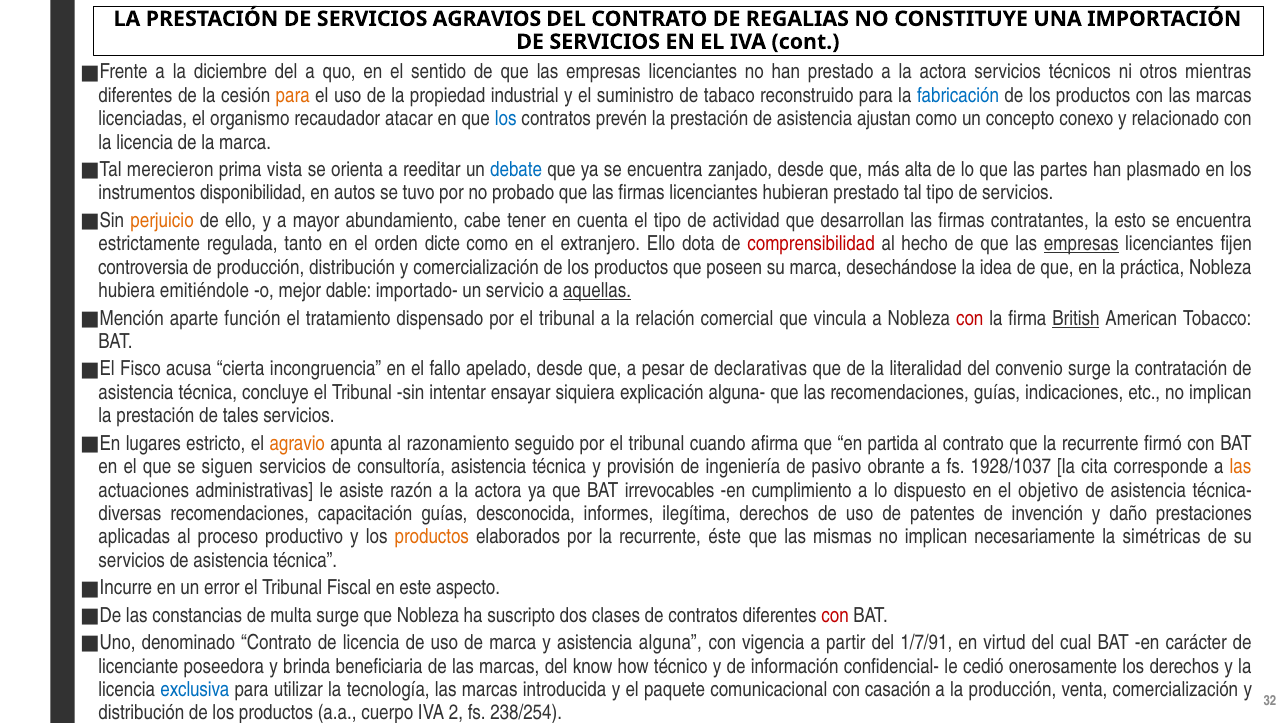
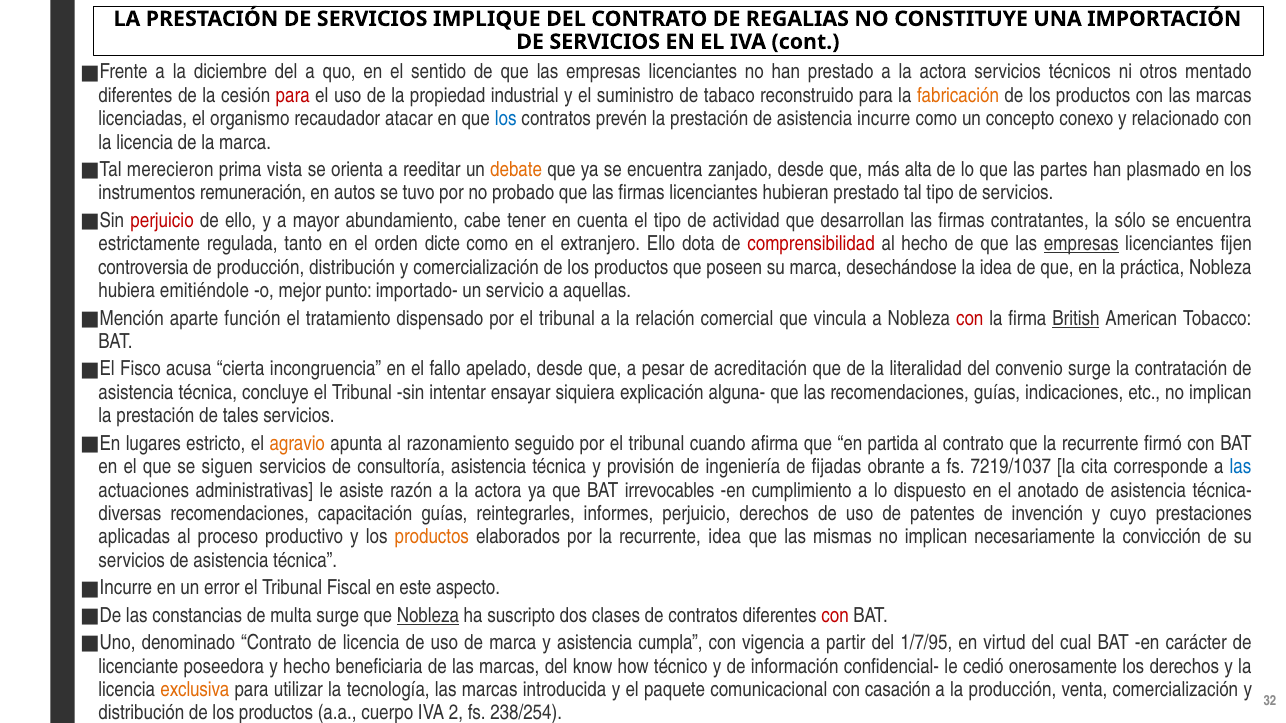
AGRAVIOS: AGRAVIOS -> IMPLIQUE
mientras: mientras -> mentado
para at (293, 95) colour: orange -> red
fabricación colour: blue -> orange
ajustan: ajustan -> incurre
debate colour: blue -> orange
disponibilidad: disponibilidad -> remuneración
perjuicio at (162, 221) colour: orange -> red
esto: esto -> sólo
dable: dable -> punto
aquellas underline: present -> none
declarativas: declarativas -> acreditación
pasivo: pasivo -> fijadas
1928/1037: 1928/1037 -> 7219/1037
las at (1241, 467) colour: orange -> blue
objetivo: objetivo -> anotado
desconocida: desconocida -> reintegrarles
informes ilegítima: ilegítima -> perjuicio
daño: daño -> cuyo
recurrente éste: éste -> idea
simétricas: simétricas -> convicción
Nobleza at (428, 616) underline: none -> present
alguna: alguna -> cumpla
1/7/91: 1/7/91 -> 1/7/95
y brinda: brinda -> hecho
exclusiva colour: blue -> orange
